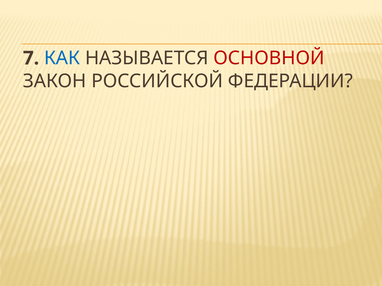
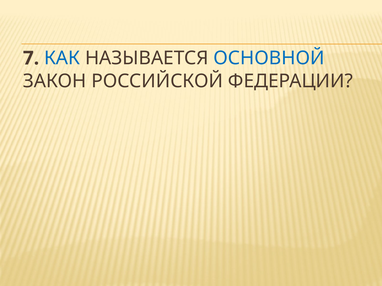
ОСНОВНОЙ colour: red -> blue
